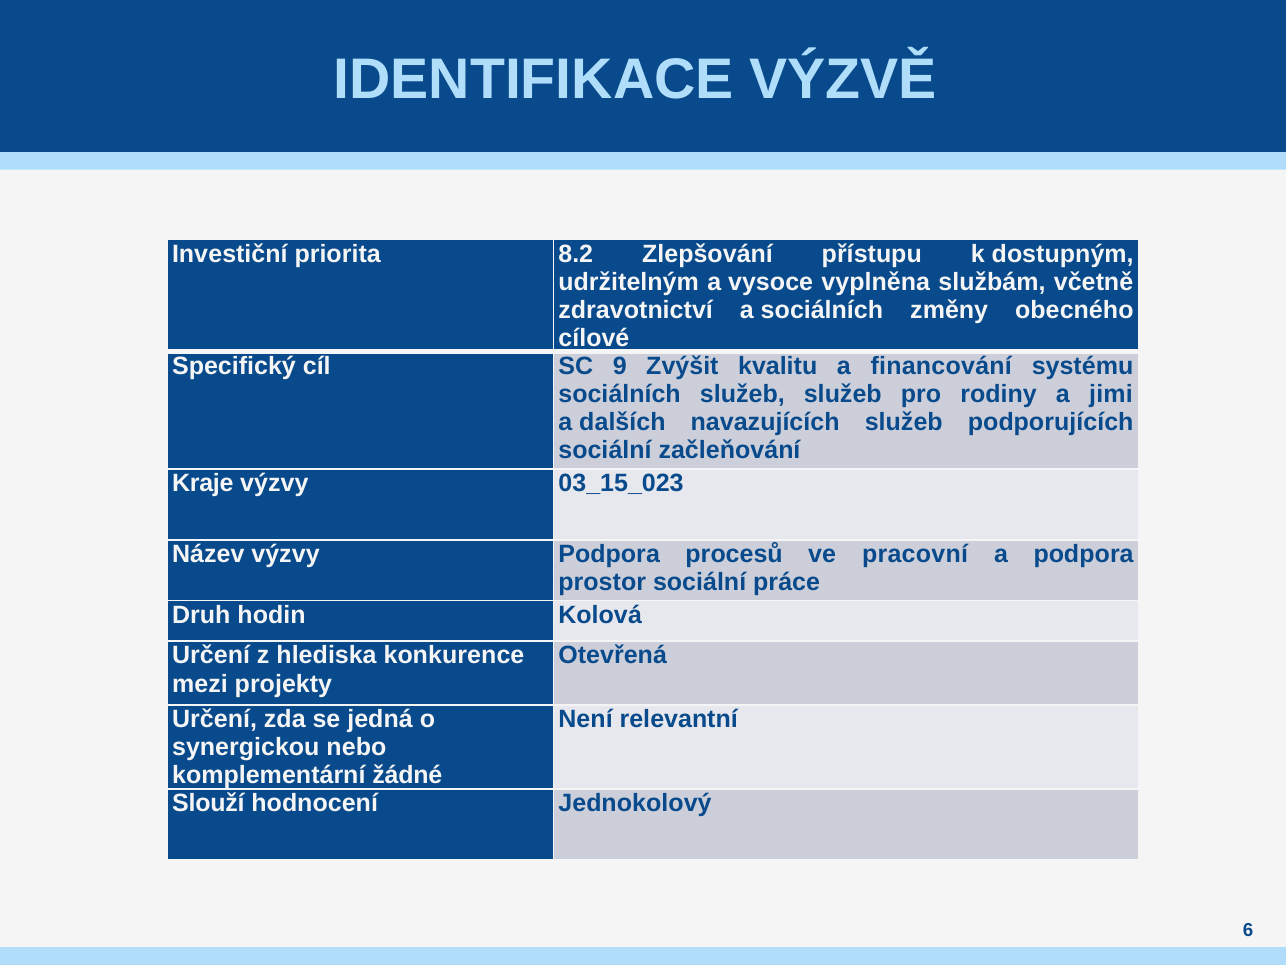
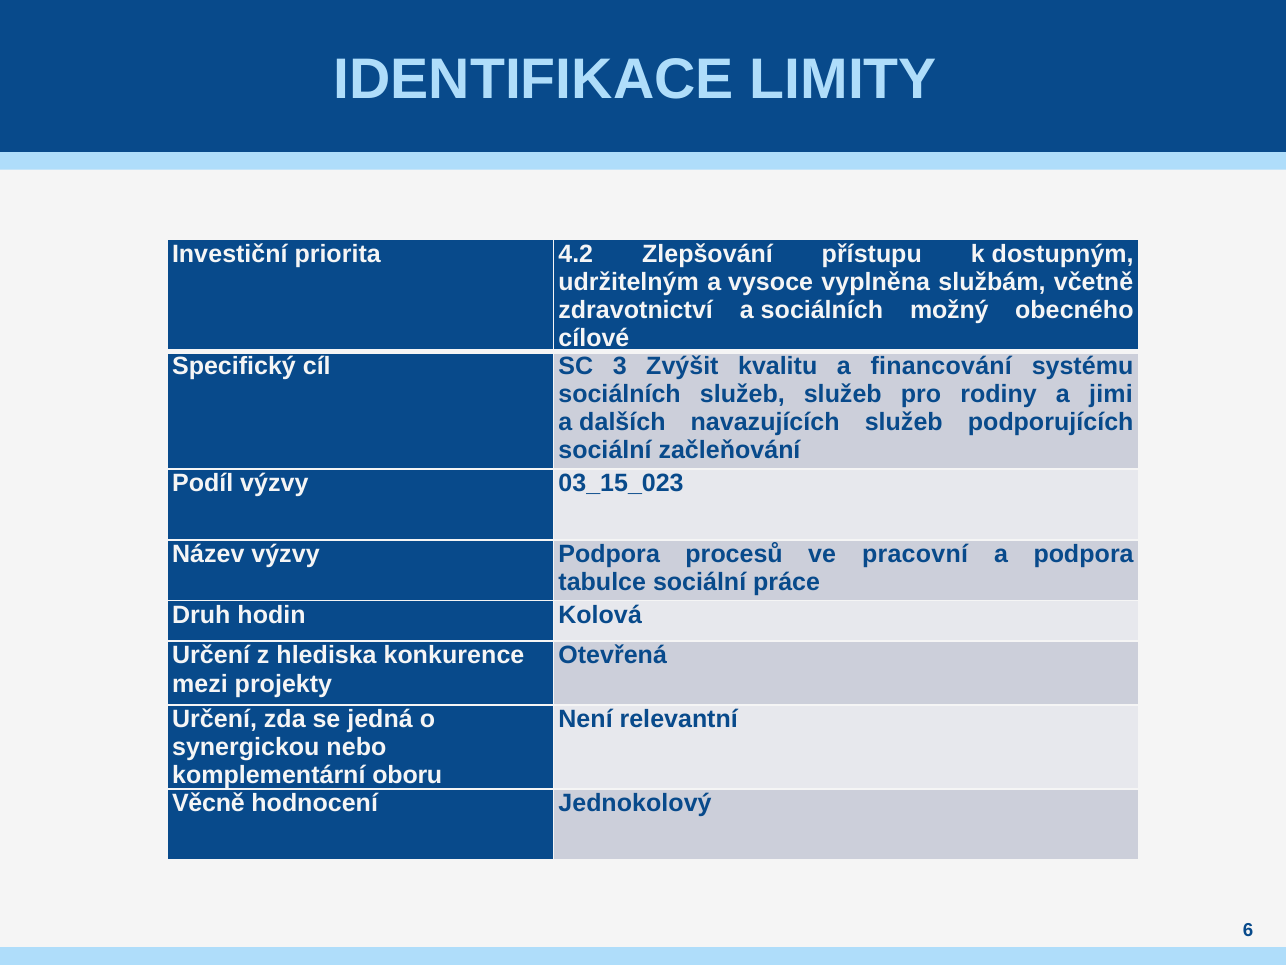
VÝZVĚ: VÝZVĚ -> LIMITY
8.2: 8.2 -> 4.2
změny: změny -> možný
9: 9 -> 3
Kraje: Kraje -> Podíl
prostor: prostor -> tabulce
žádné: žádné -> oboru
Slouží: Slouží -> Věcně
